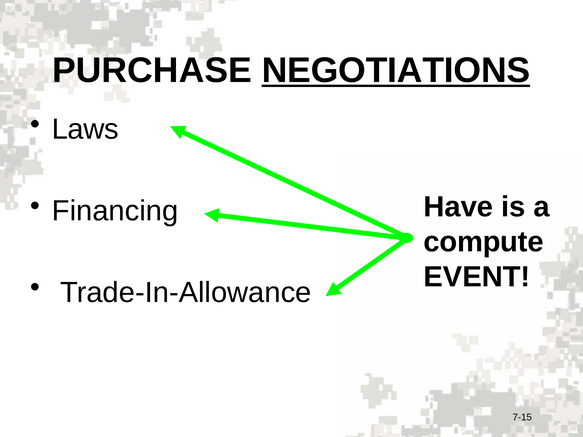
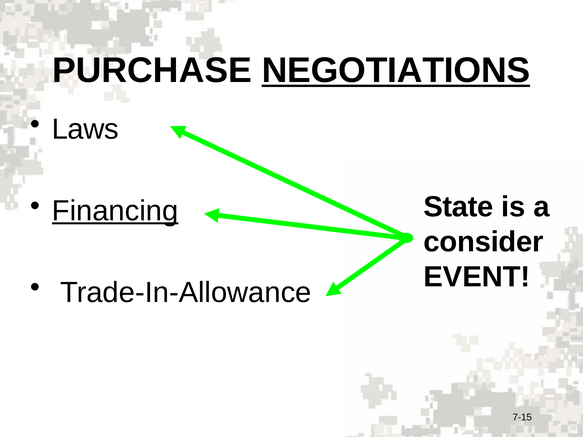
Have: Have -> State
Financing underline: none -> present
compute: compute -> consider
